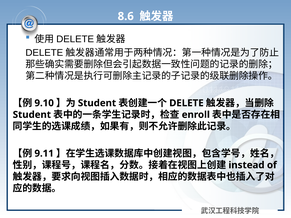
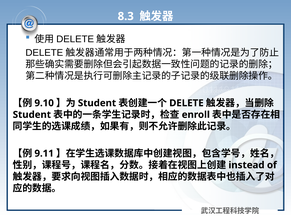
8.6: 8.6 -> 8.3
